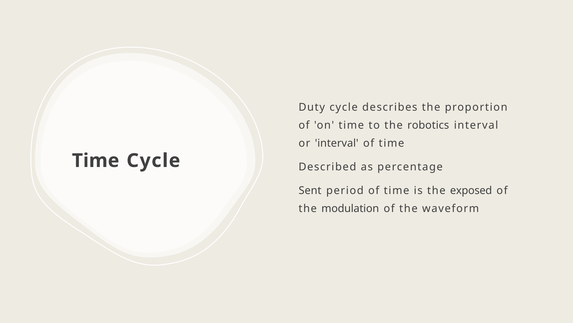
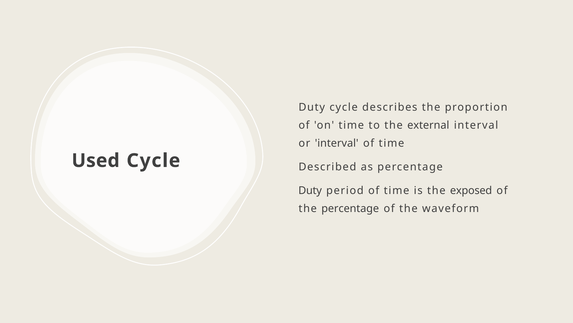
robotics: robotics -> external
Time at (96, 160): Time -> Used
Sent at (310, 190): Sent -> Duty
the modulation: modulation -> percentage
